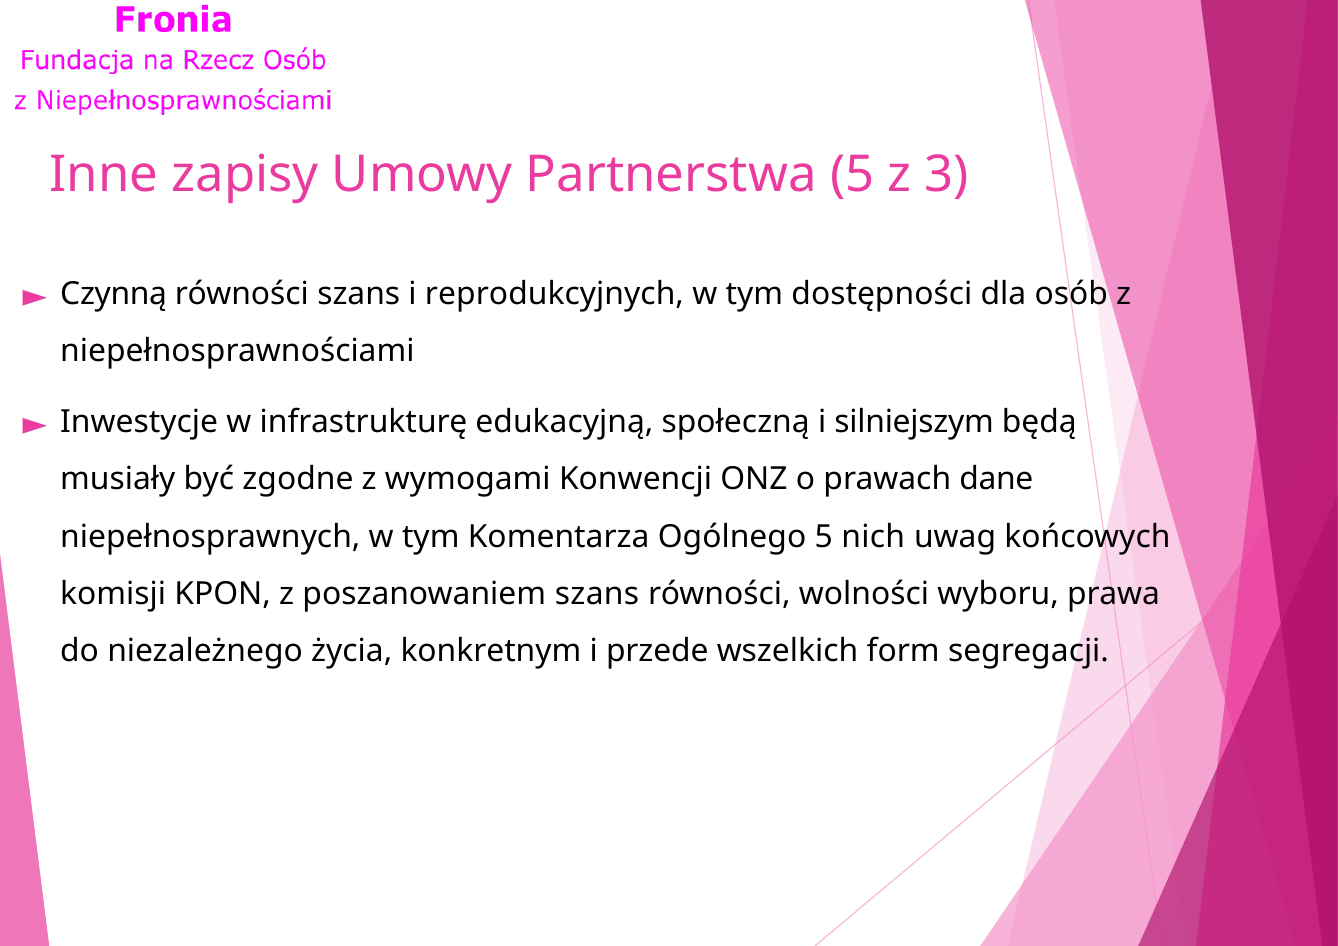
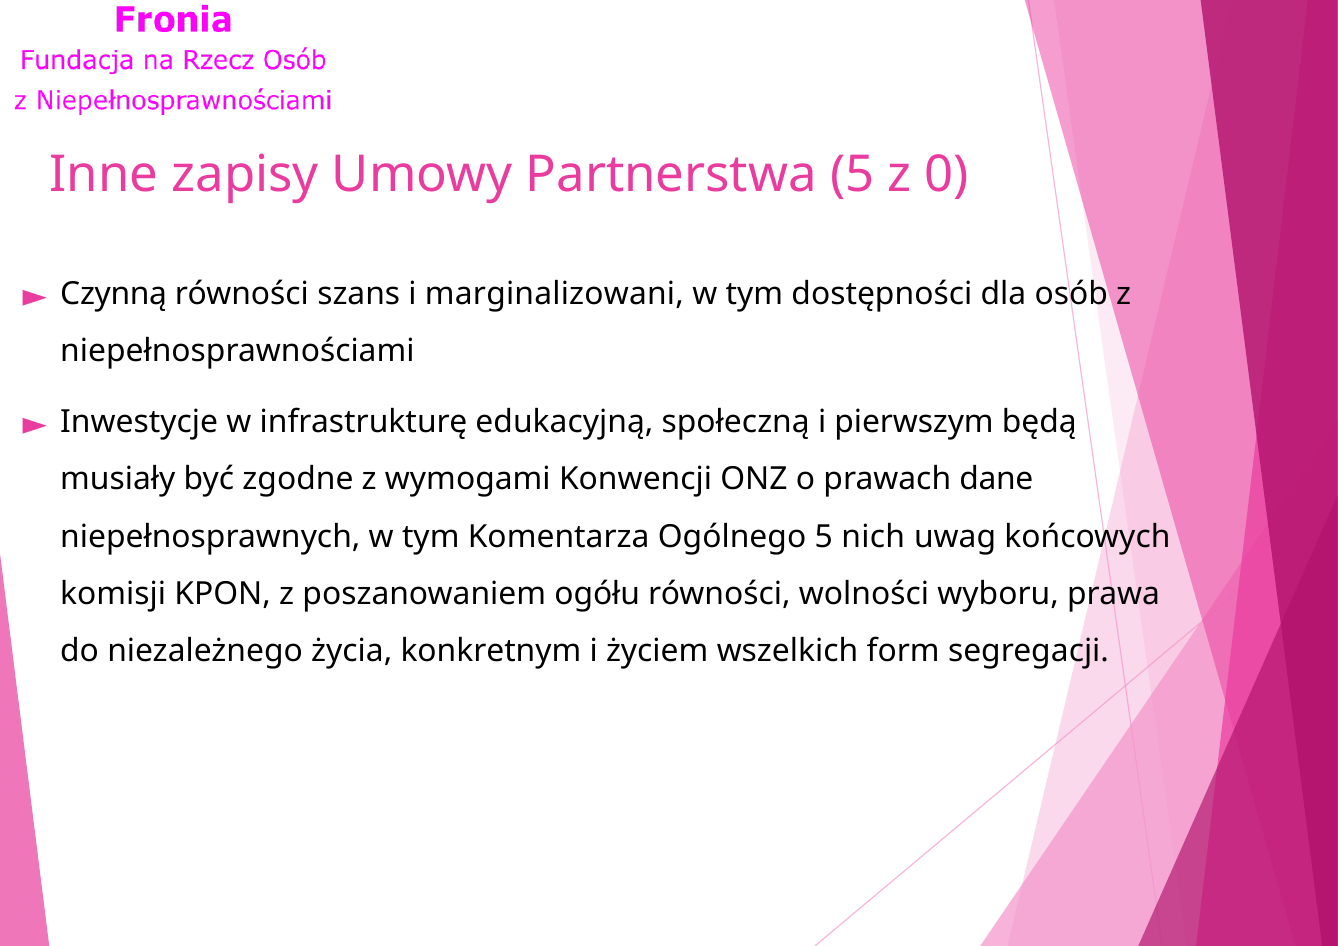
3: 3 -> 0
reprodukcyjnych: reprodukcyjnych -> marginalizowani
silniejszym: silniejszym -> pierwszym
poszanowaniem szans: szans -> ogółu
przede: przede -> życiem
